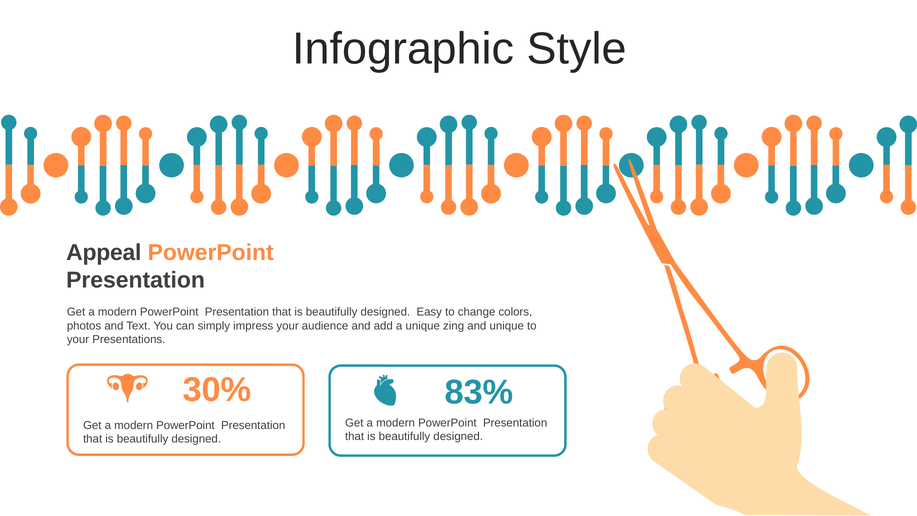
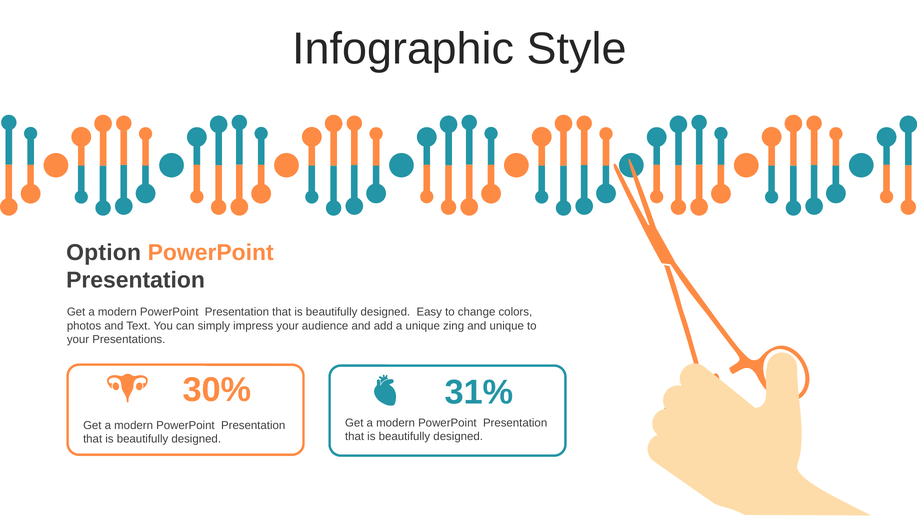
Appeal: Appeal -> Option
83%: 83% -> 31%
